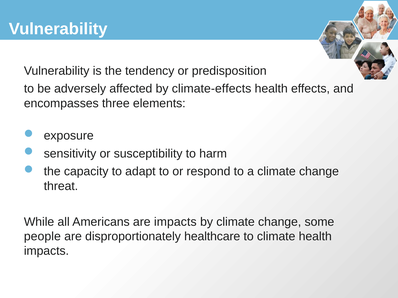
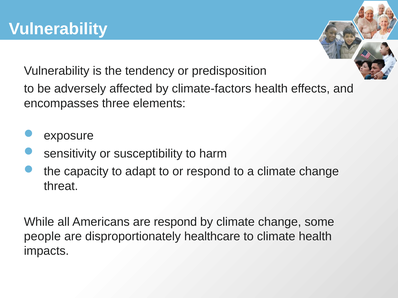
climate-effects: climate-effects -> climate-factors
are impacts: impacts -> respond
